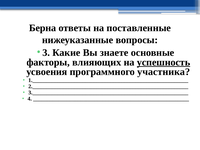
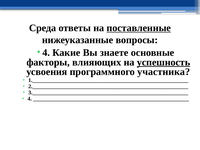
Берна: Берна -> Среда
поставленные underline: none -> present
3 at (46, 53): 3 -> 4
